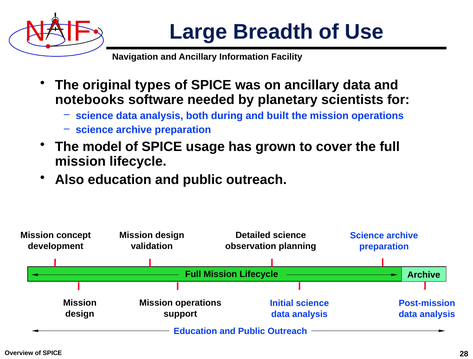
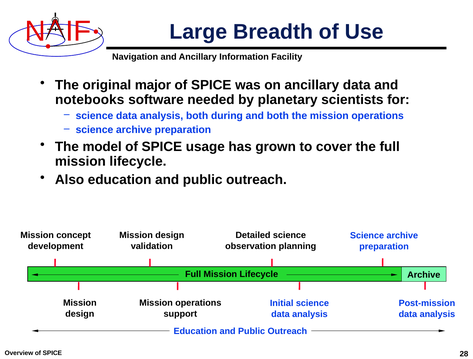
types: types -> major
and built: built -> both
